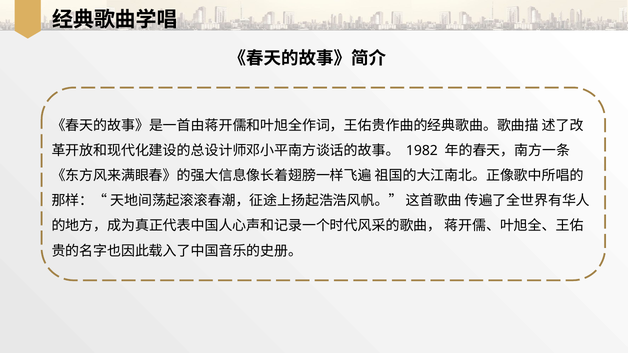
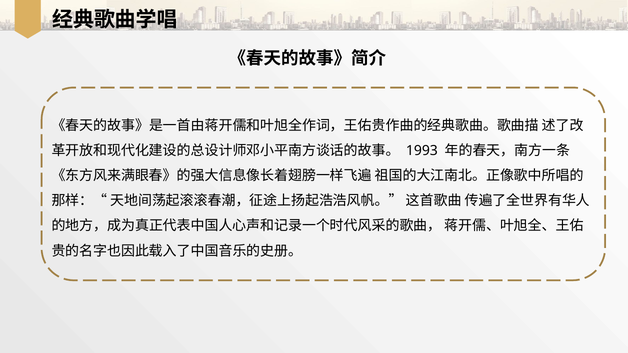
1982: 1982 -> 1993
